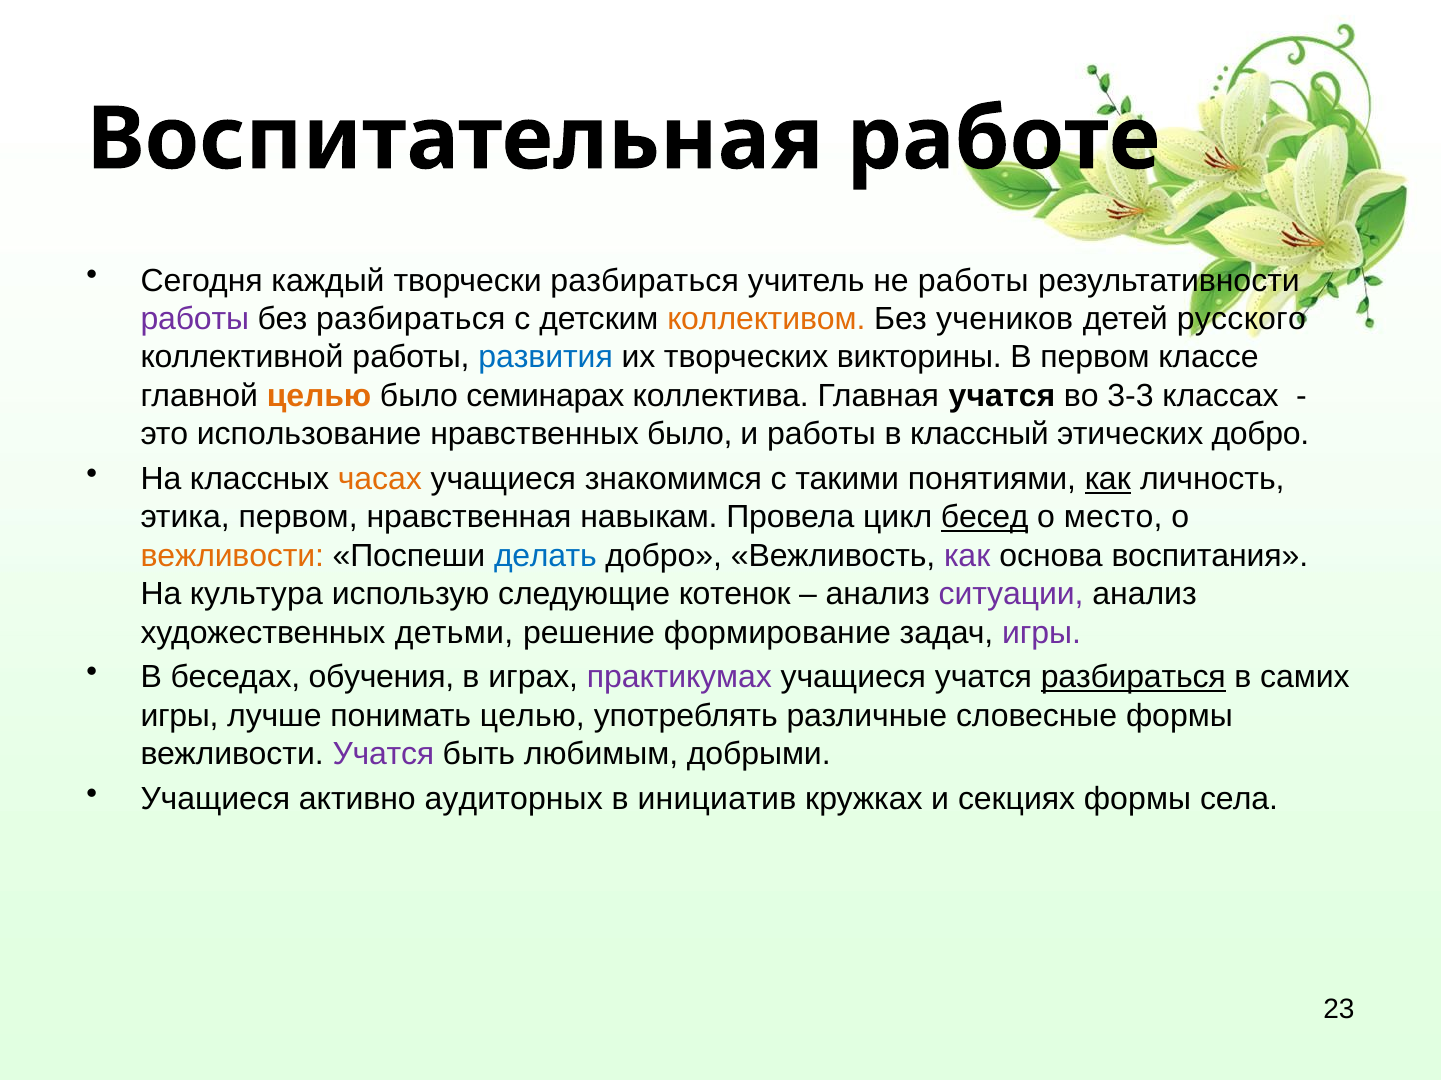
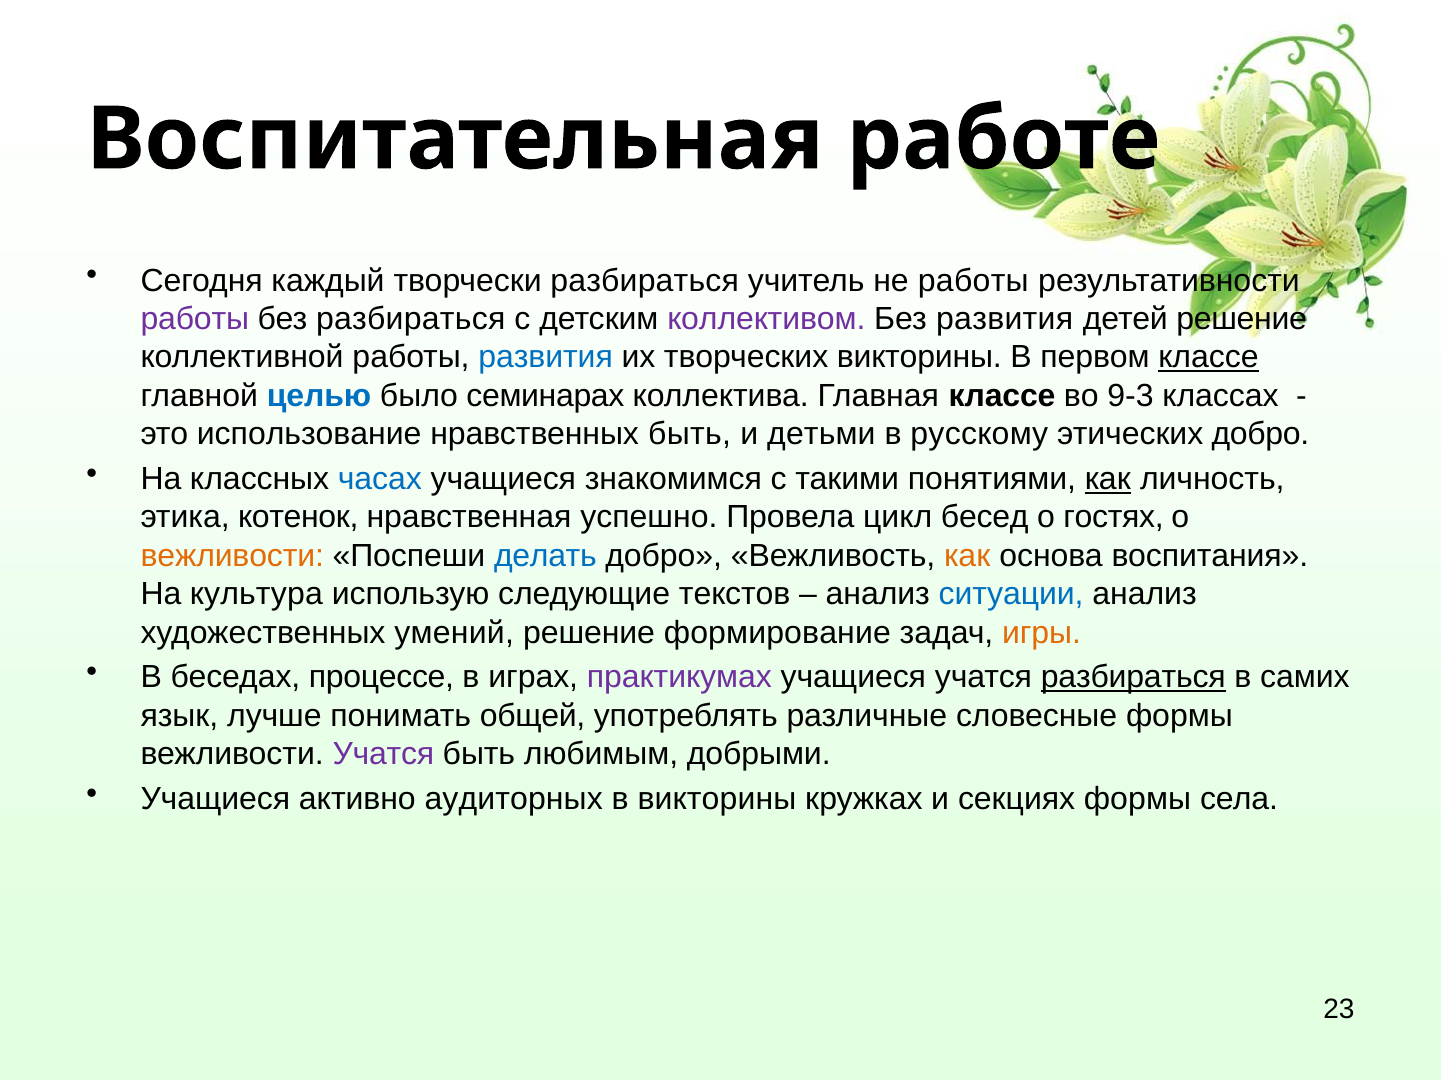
коллективом colour: orange -> purple
Без учеников: учеников -> развития
детей русского: русского -> решение
классе at (1209, 358) underline: none -> present
целью at (319, 396) colour: orange -> blue
Главная учатся: учатся -> классе
3-3: 3-3 -> 9-3
нравственных было: было -> быть
и работы: работы -> детьми
классный: классный -> русскому
часах colour: orange -> blue
этика первом: первом -> котенок
навыкам: навыкам -> успешно
бесед underline: present -> none
место: место -> гостях
как at (967, 556) colour: purple -> orange
котенок: котенок -> текстов
ситуации colour: purple -> blue
детьми: детьми -> умений
игры at (1042, 633) colour: purple -> orange
обучения: обучения -> процессе
игры at (180, 716): игры -> язык
понимать целью: целью -> общей
в инициатив: инициатив -> викторины
